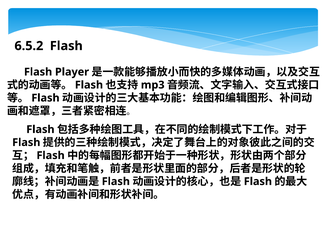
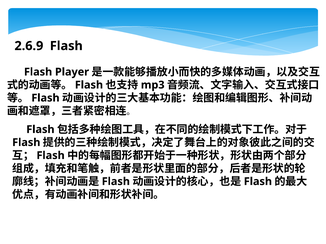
6.5.2: 6.5.2 -> 2.6.9
